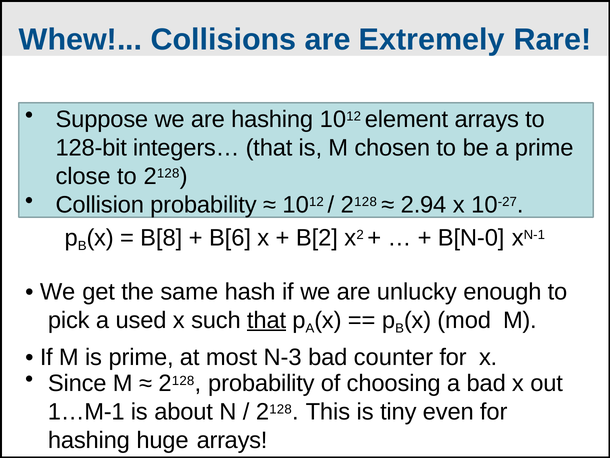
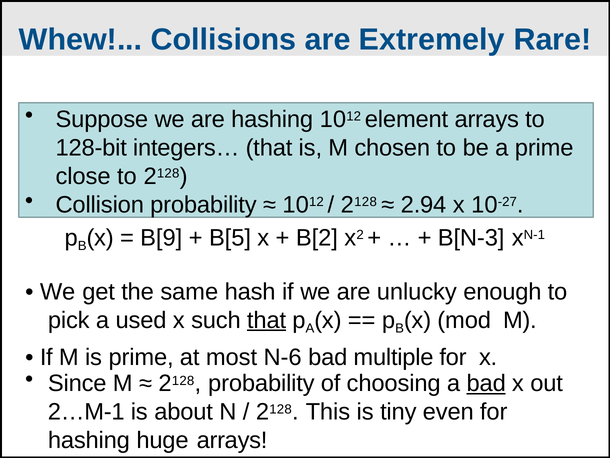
B[8: B[8 -> B[9
B[6: B[6 -> B[5
B[N-0: B[N-0 -> B[N-3
N-3: N-3 -> N-6
counter: counter -> multiple
bad at (486, 383) underline: none -> present
1…M-1: 1…M-1 -> 2…M-1
